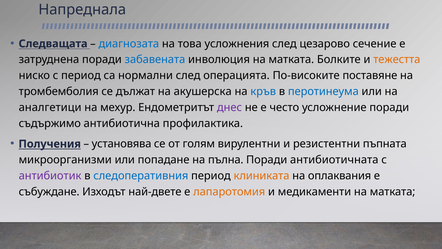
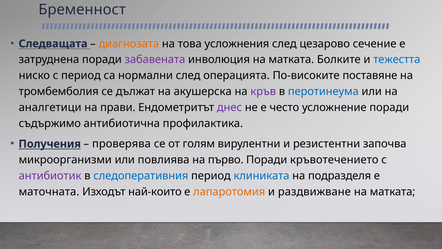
Напреднала: Напреднала -> Бременност
диагнозата colour: blue -> orange
забавената colour: blue -> purple
тежестта colour: orange -> blue
кръв colour: blue -> purple
мехур: мехур -> прави
установява: установява -> проверява
пъпната: пъпната -> започва
попадане: попадане -> повлиява
пълна: пълна -> първо
антибиотичната: антибиотичната -> кръвотечението
клиниката colour: orange -> blue
оплаквания: оплаквания -> подразделя
събуждане: събуждане -> маточната
най-двете: най-двете -> най-които
медикаменти: медикаменти -> раздвижване
